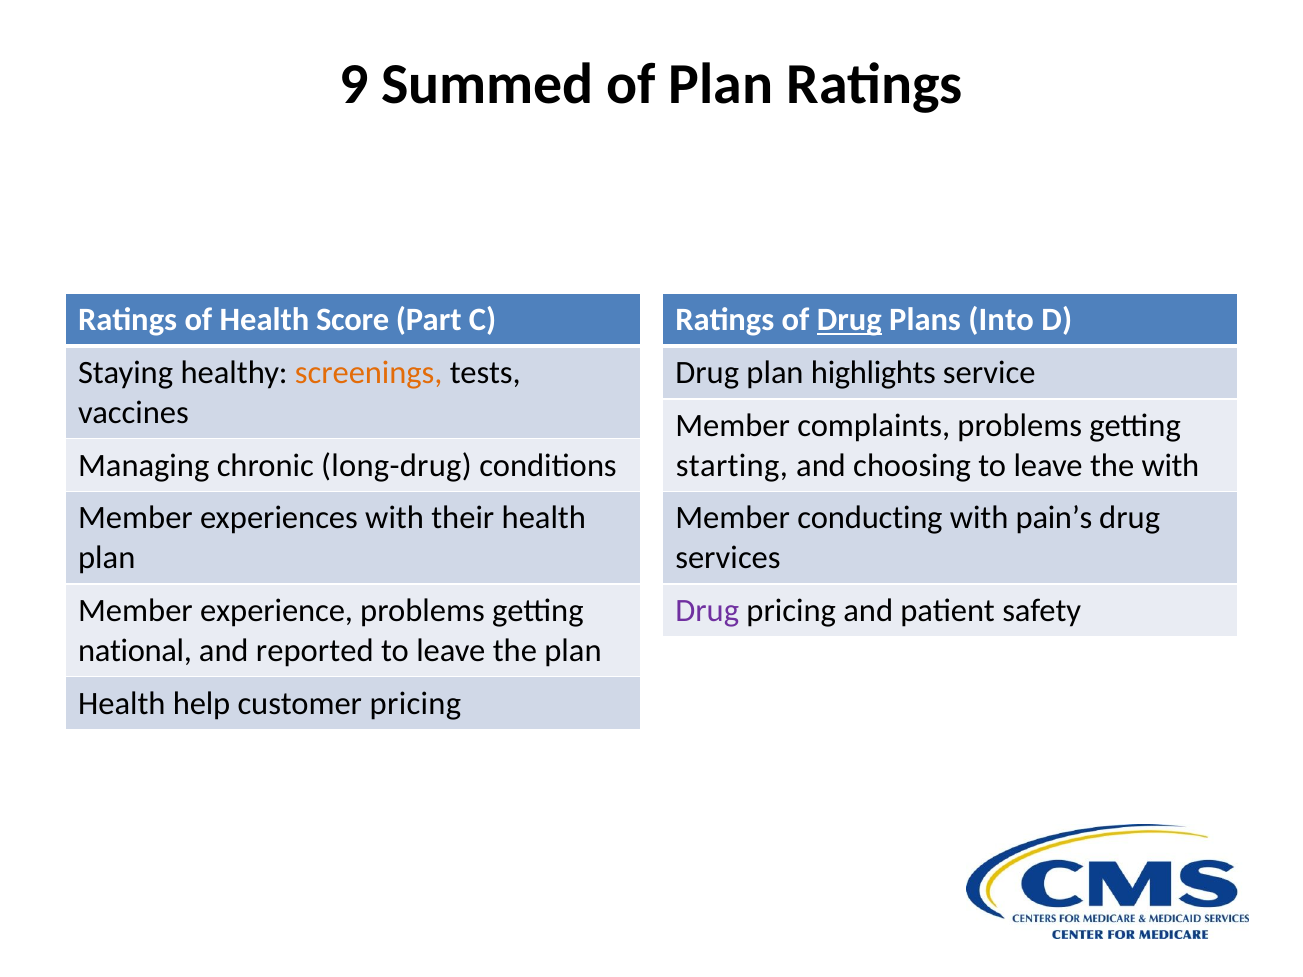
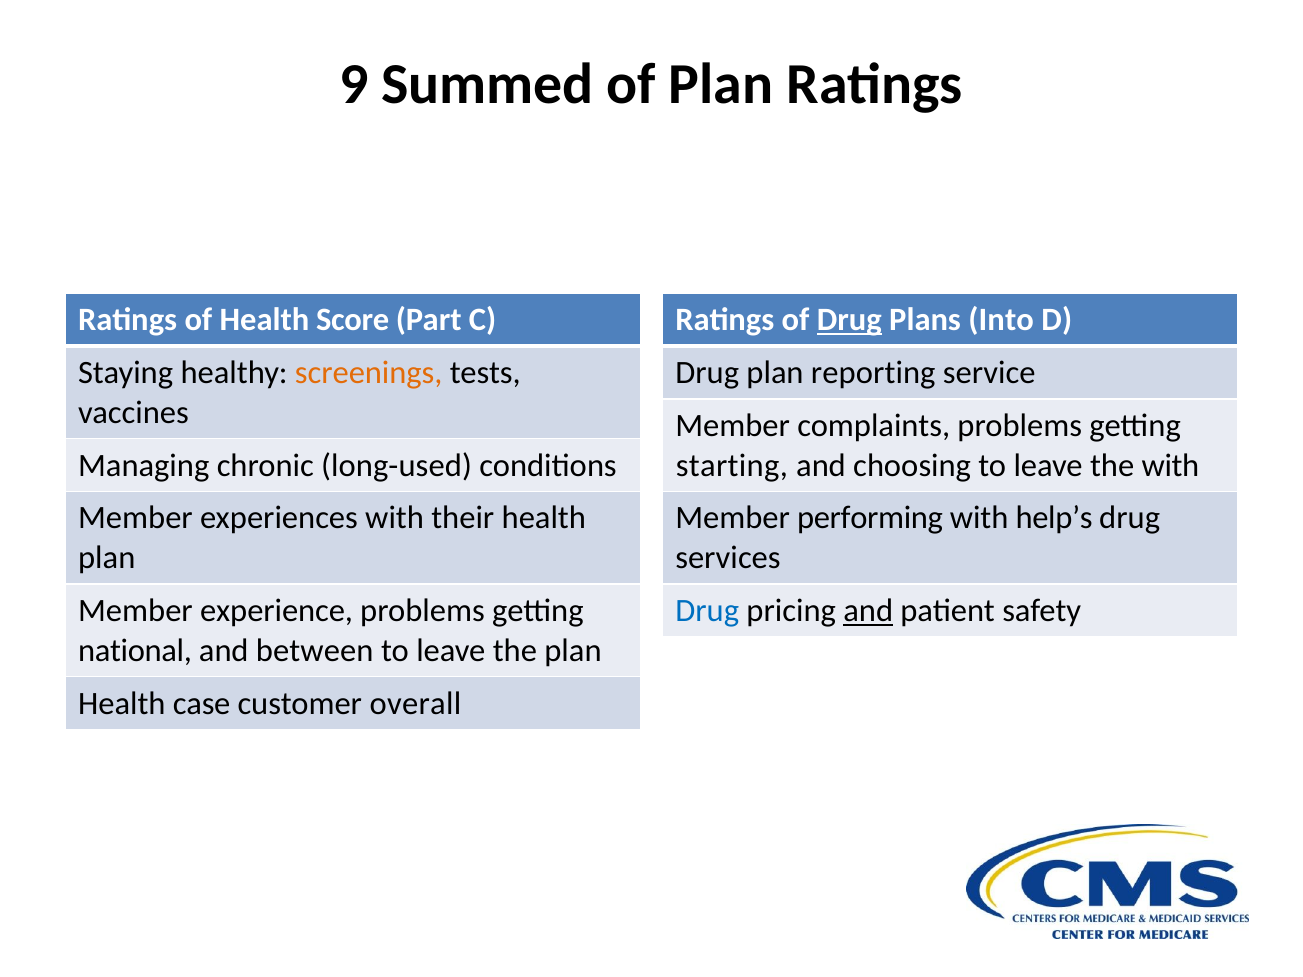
highlights: highlights -> reporting
long-drug: long-drug -> long-used
conducting: conducting -> performing
pain’s: pain’s -> help’s
Drug at (707, 611) colour: purple -> blue
and at (868, 611) underline: none -> present
reported: reported -> between
help: help -> case
customer pricing: pricing -> overall
